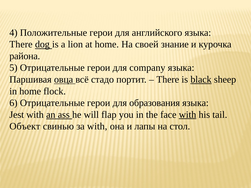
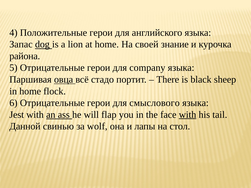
There at (21, 44): There -> Запас
black underline: present -> none
образования: образования -> смыслового
Объект: Объект -> Данной
за with: with -> wolf
